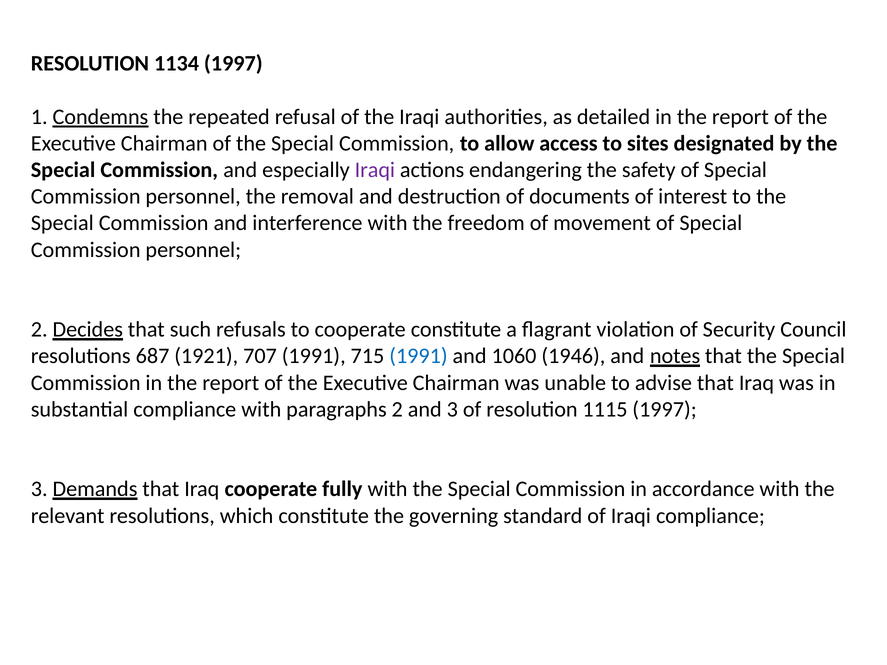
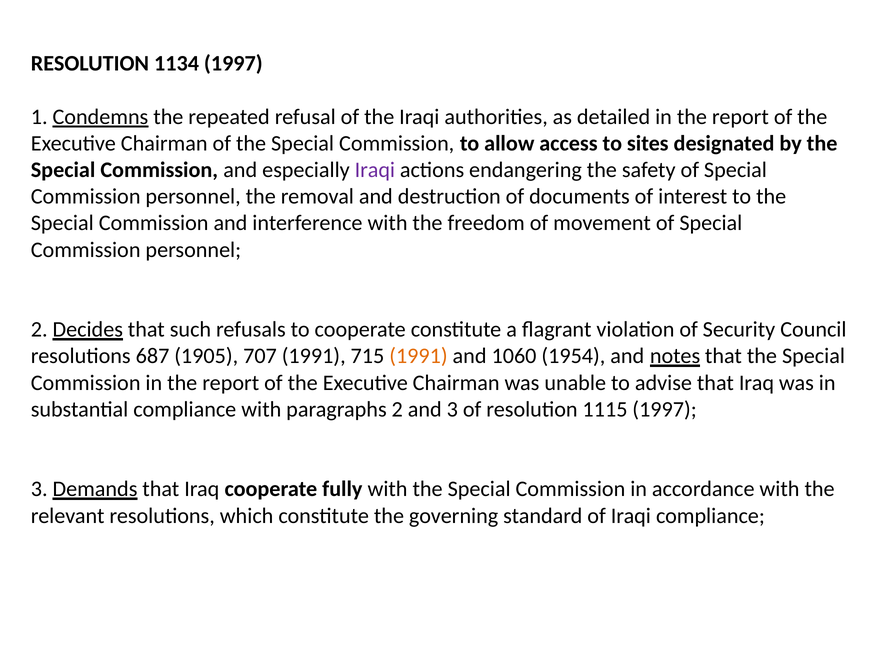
1921: 1921 -> 1905
1991 at (418, 356) colour: blue -> orange
1946: 1946 -> 1954
